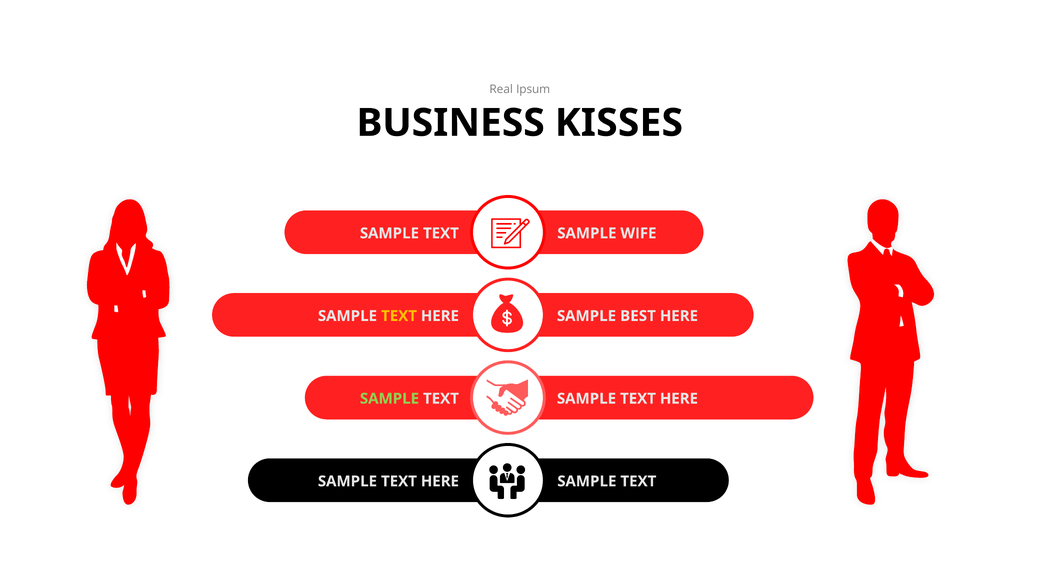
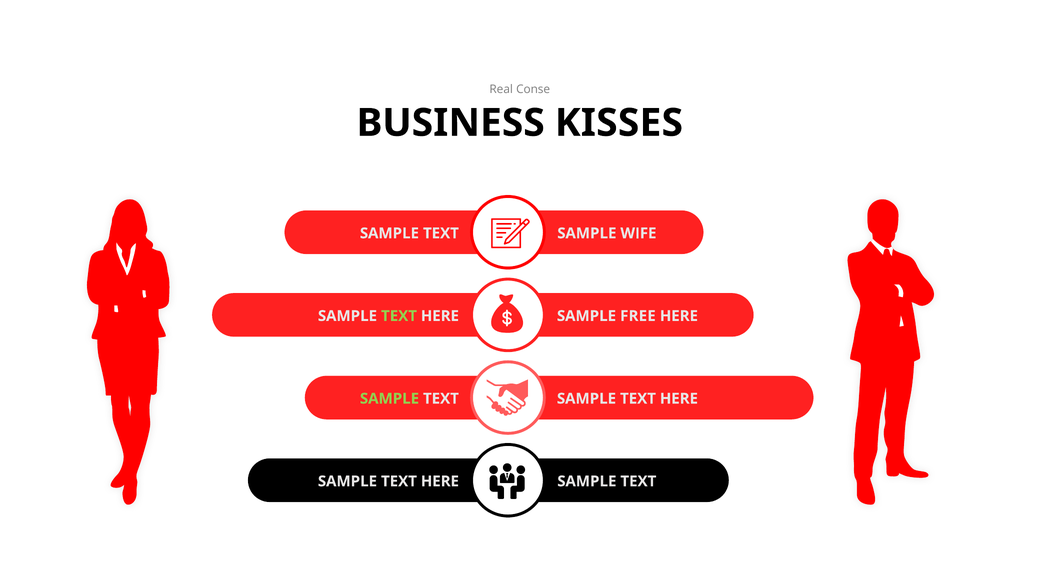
Ipsum: Ipsum -> Conse
TEXT at (399, 316) colour: yellow -> light green
BEST: BEST -> FREE
